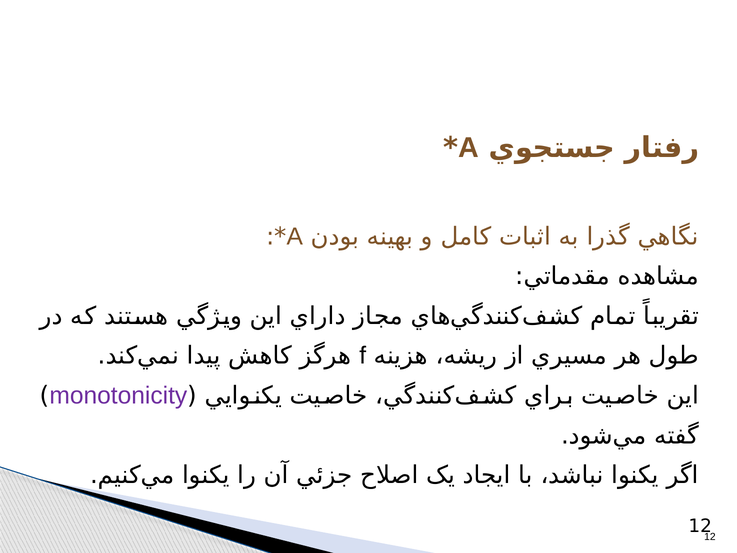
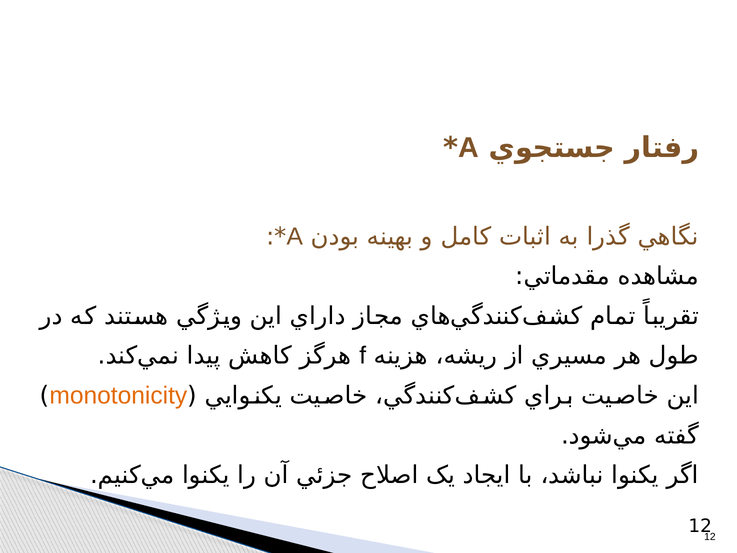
monotonicity colour: purple -> orange
